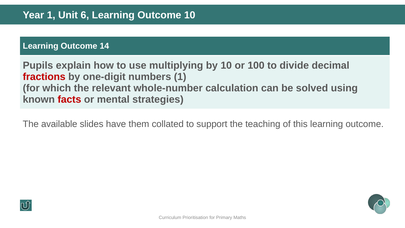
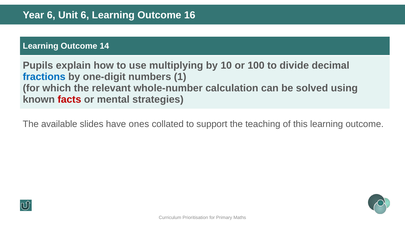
Year 1: 1 -> 6
Outcome 10: 10 -> 16
fractions colour: red -> blue
them: them -> ones
